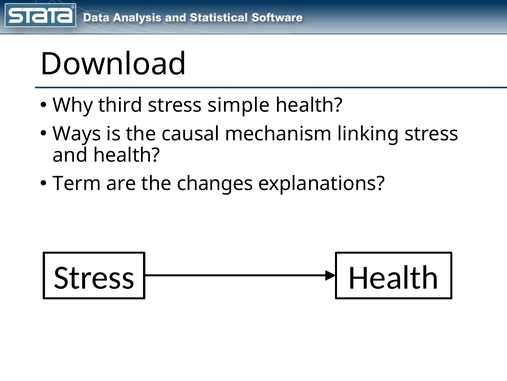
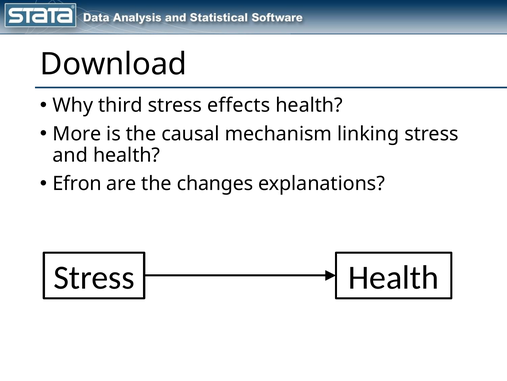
simple: simple -> effects
Ways: Ways -> More
Term: Term -> Efron
